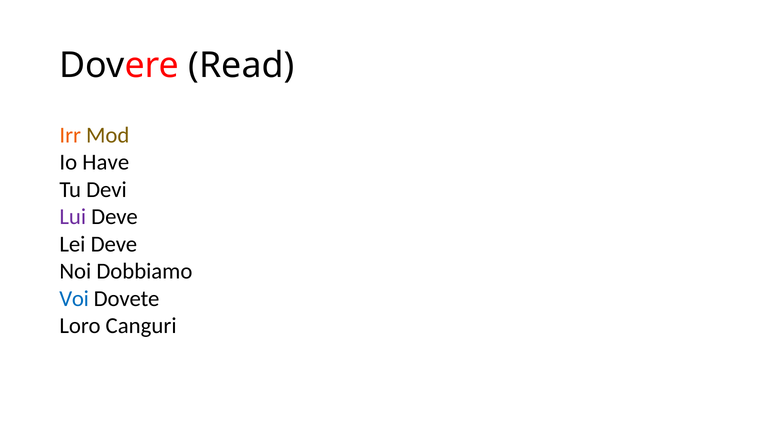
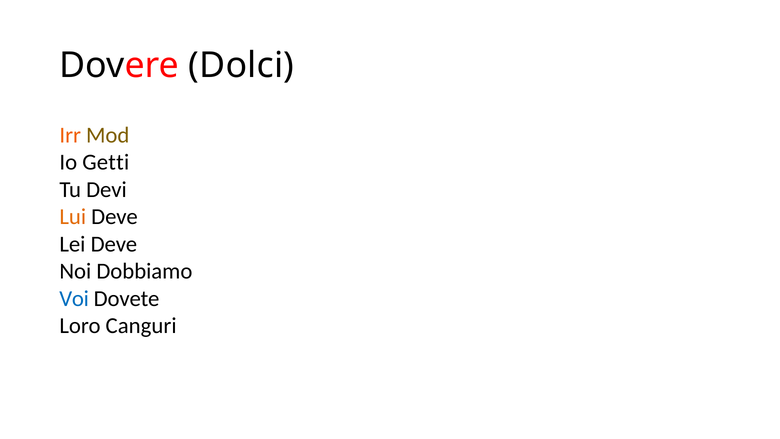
Read: Read -> Dolci
Have: Have -> Getti
Lui colour: purple -> orange
